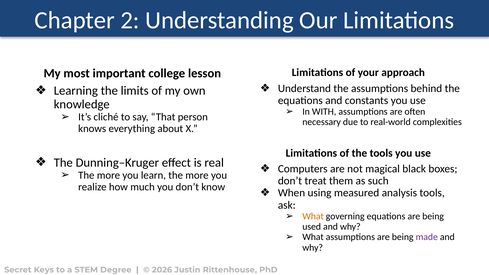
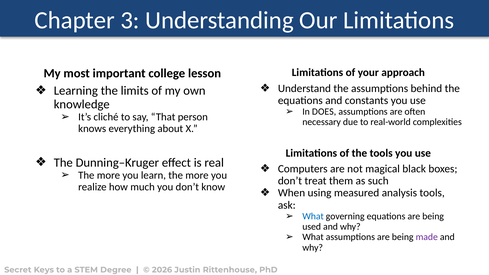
2: 2 -> 3
WITH: WITH -> DOES
What at (313, 216) colour: orange -> blue
